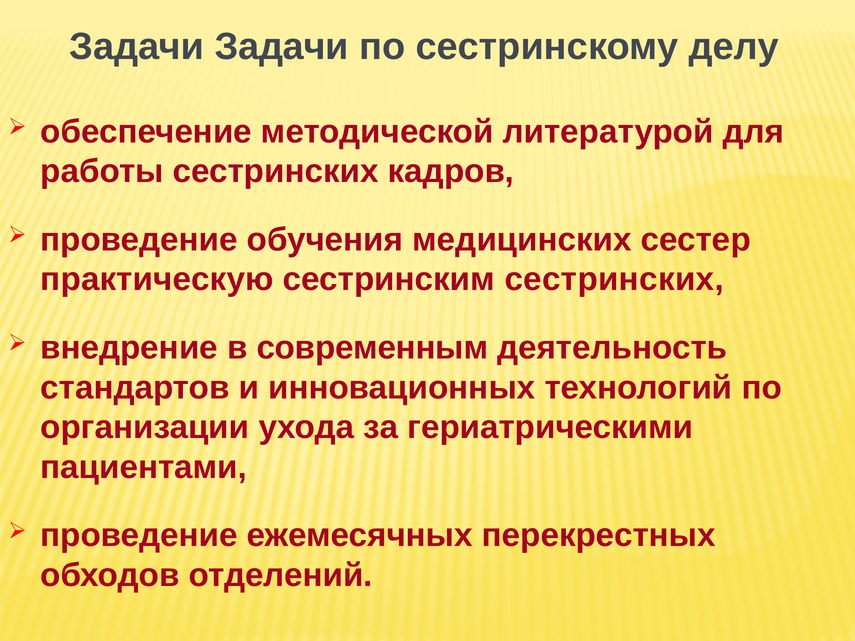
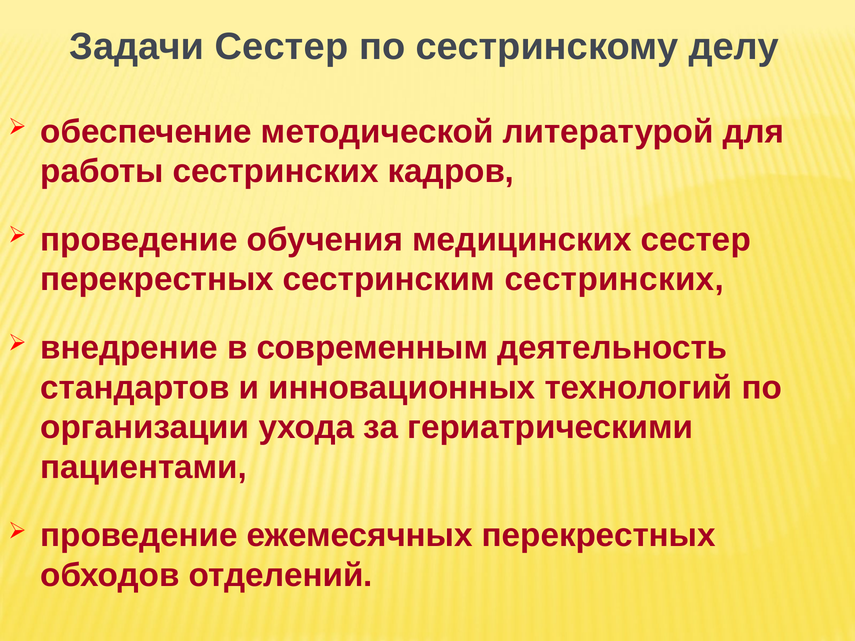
Задачи Задачи: Задачи -> Сестер
практическую at (157, 280): практическую -> перекрестных
